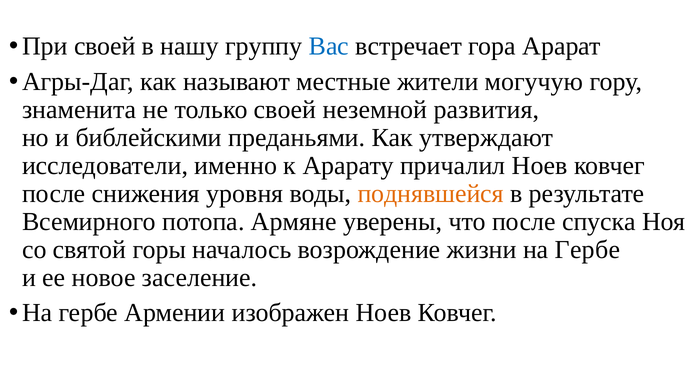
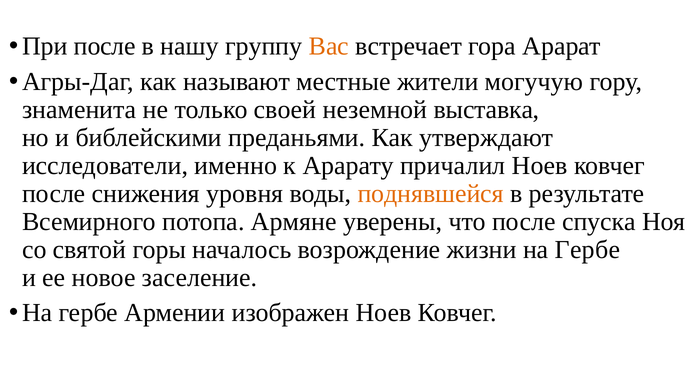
При своей: своей -> после
Вас colour: blue -> orange
развития: развития -> выставка
